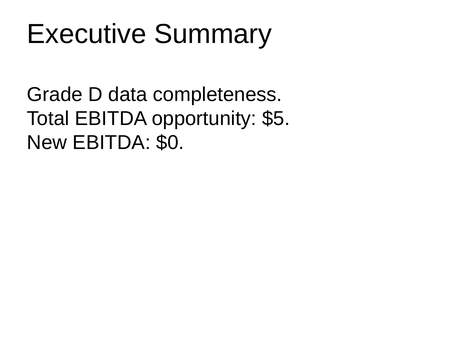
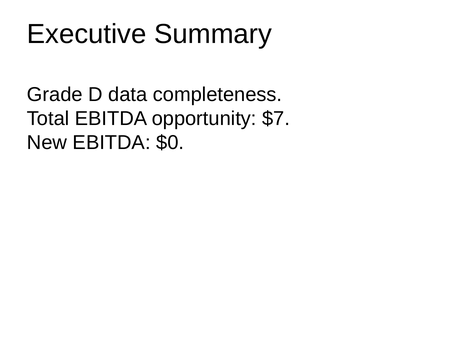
$5: $5 -> $7
